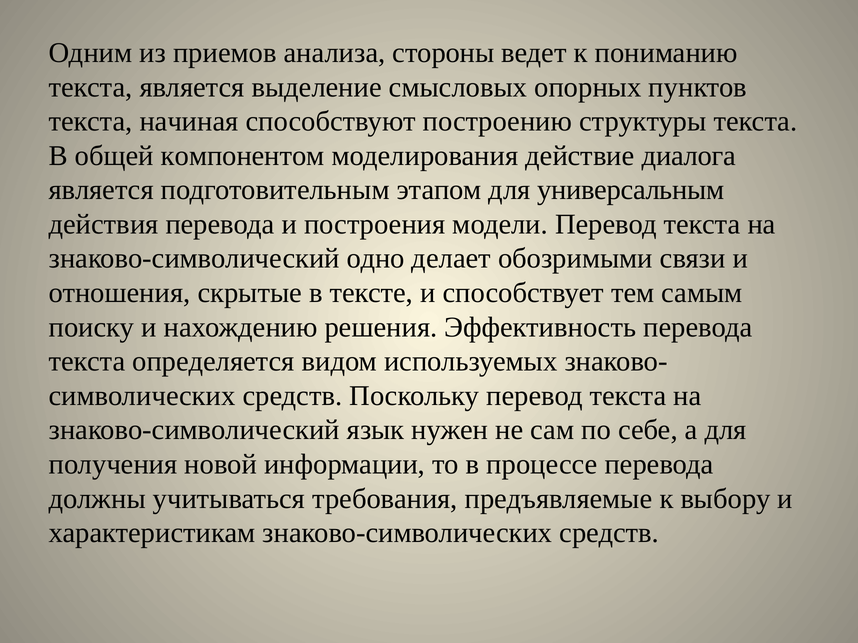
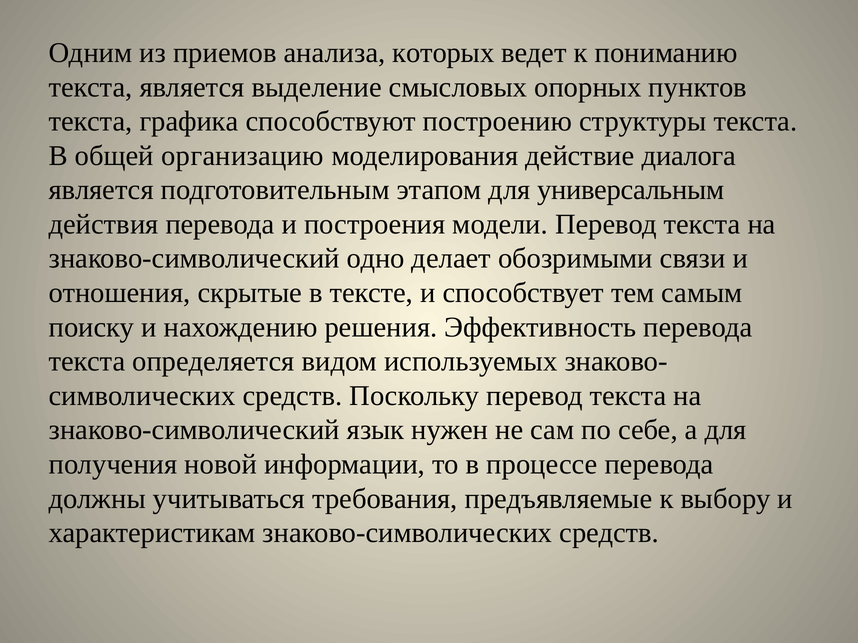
стороны: стороны -> которых
начиная: начиная -> графика
компонентом: компонентом -> организацию
